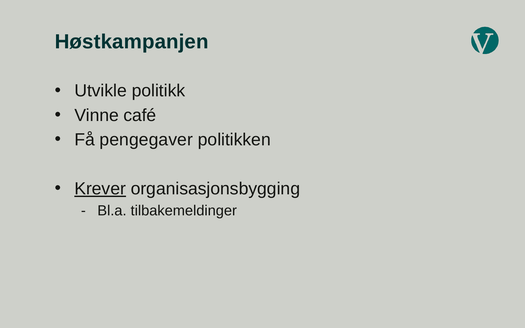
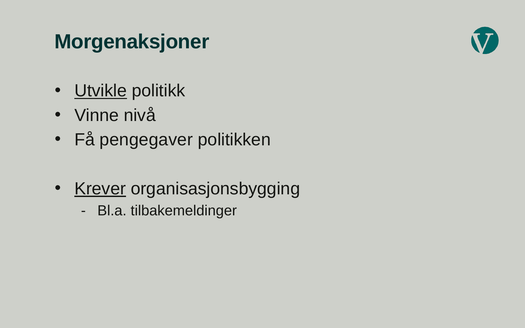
Høstkampanjen: Høstkampanjen -> Morgenaksjoner
Utvikle underline: none -> present
café: café -> nivå
